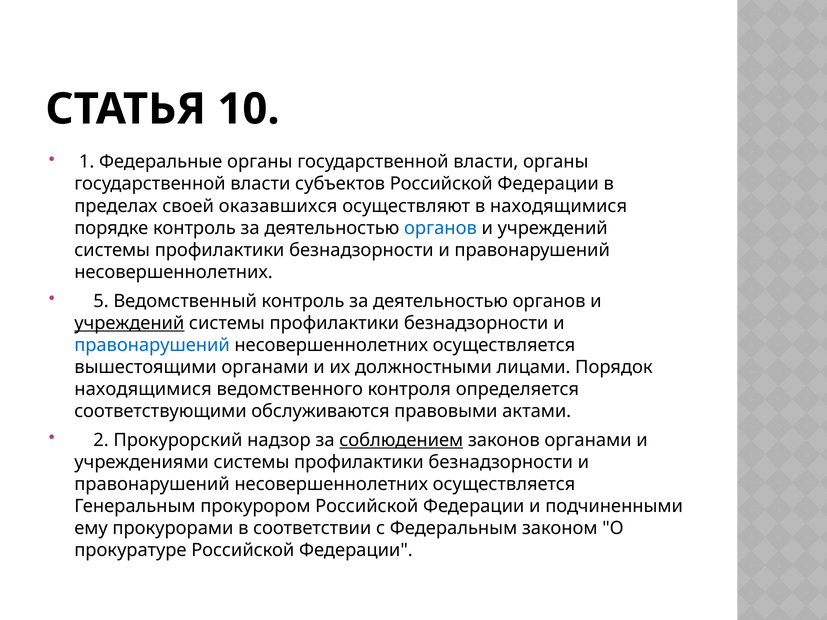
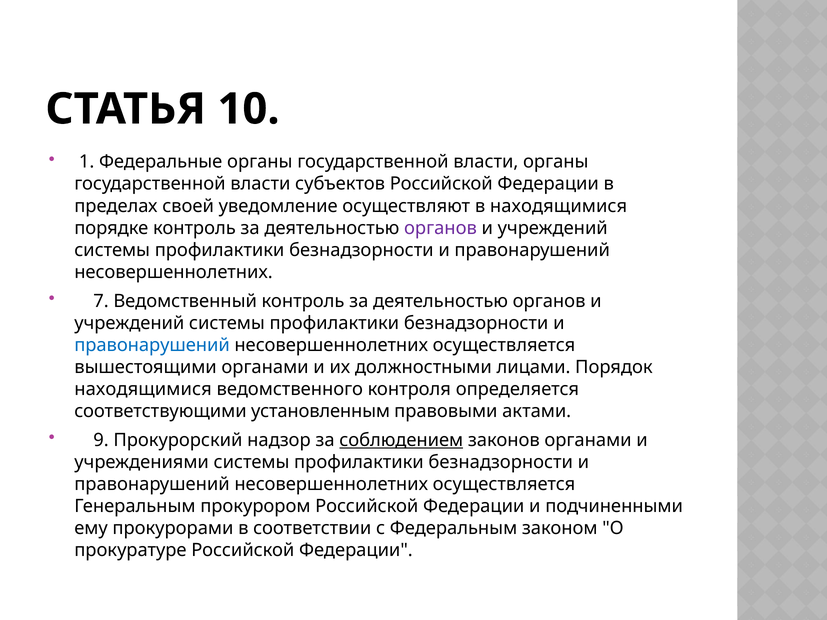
оказавшихся: оказавшихся -> уведомление
органов at (440, 228) colour: blue -> purple
5: 5 -> 7
учреждений at (129, 323) underline: present -> none
обслуживаются: обслуживаются -> установленным
2: 2 -> 9
